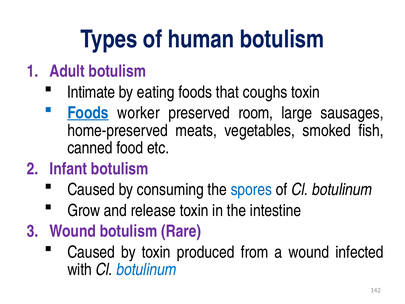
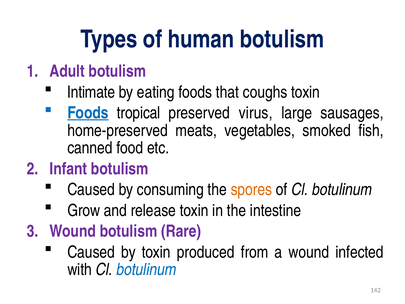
worker: worker -> tropical
room: room -> virus
spores colour: blue -> orange
